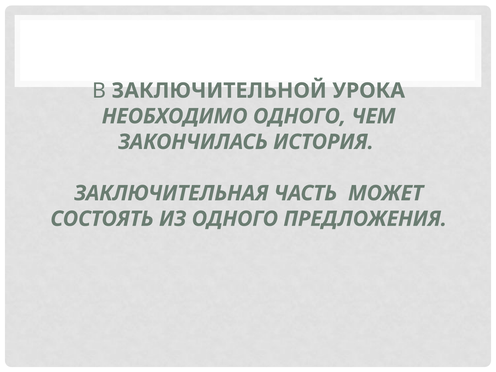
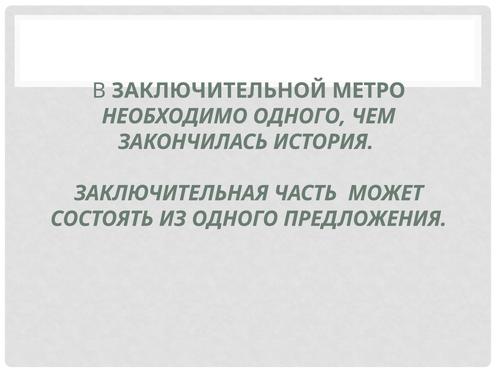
УРОКА: УРОКА -> МЕТРО
